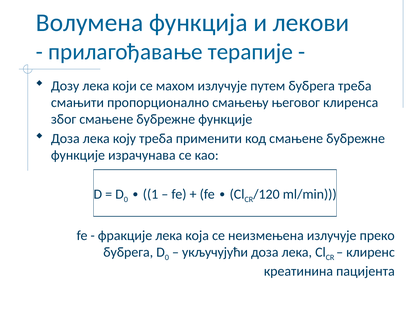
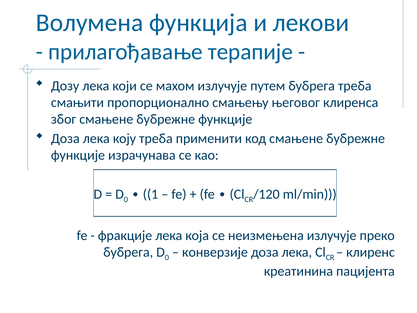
укључујући: укључујући -> конверзије
